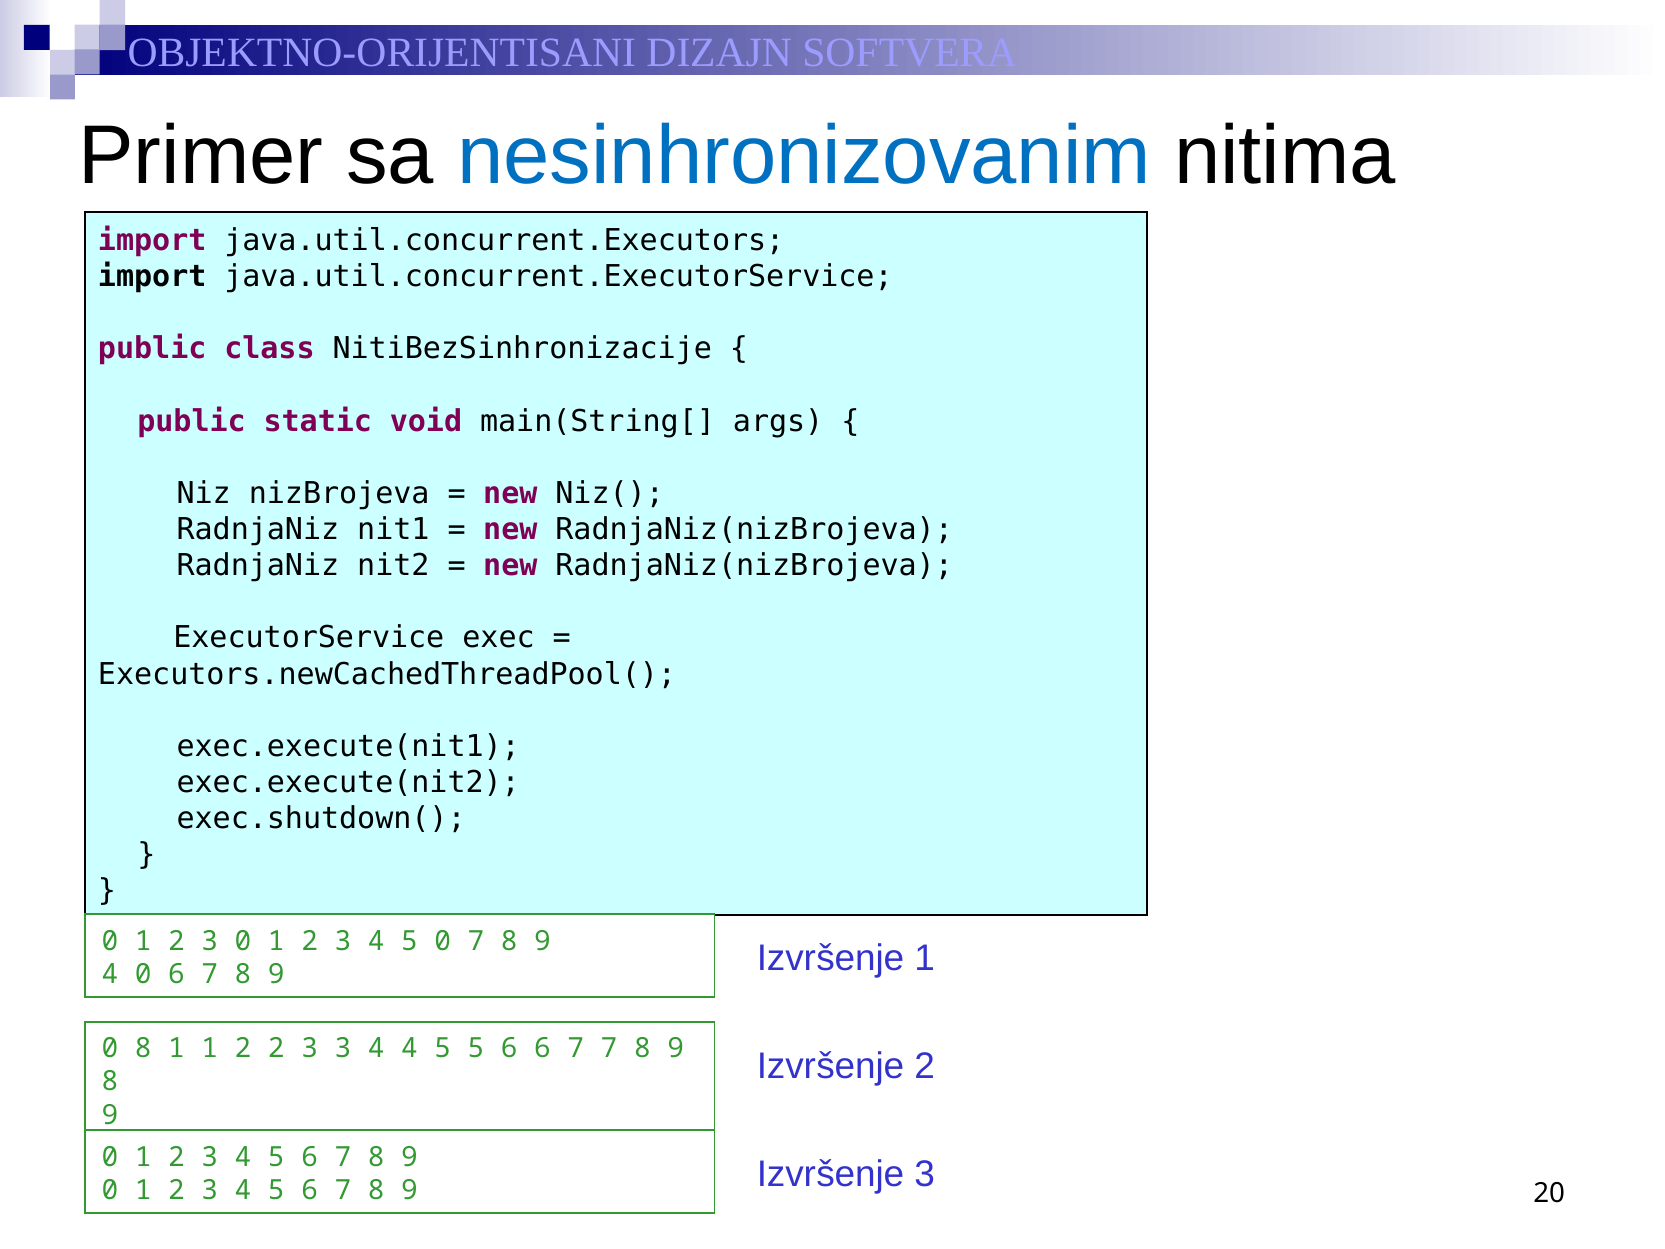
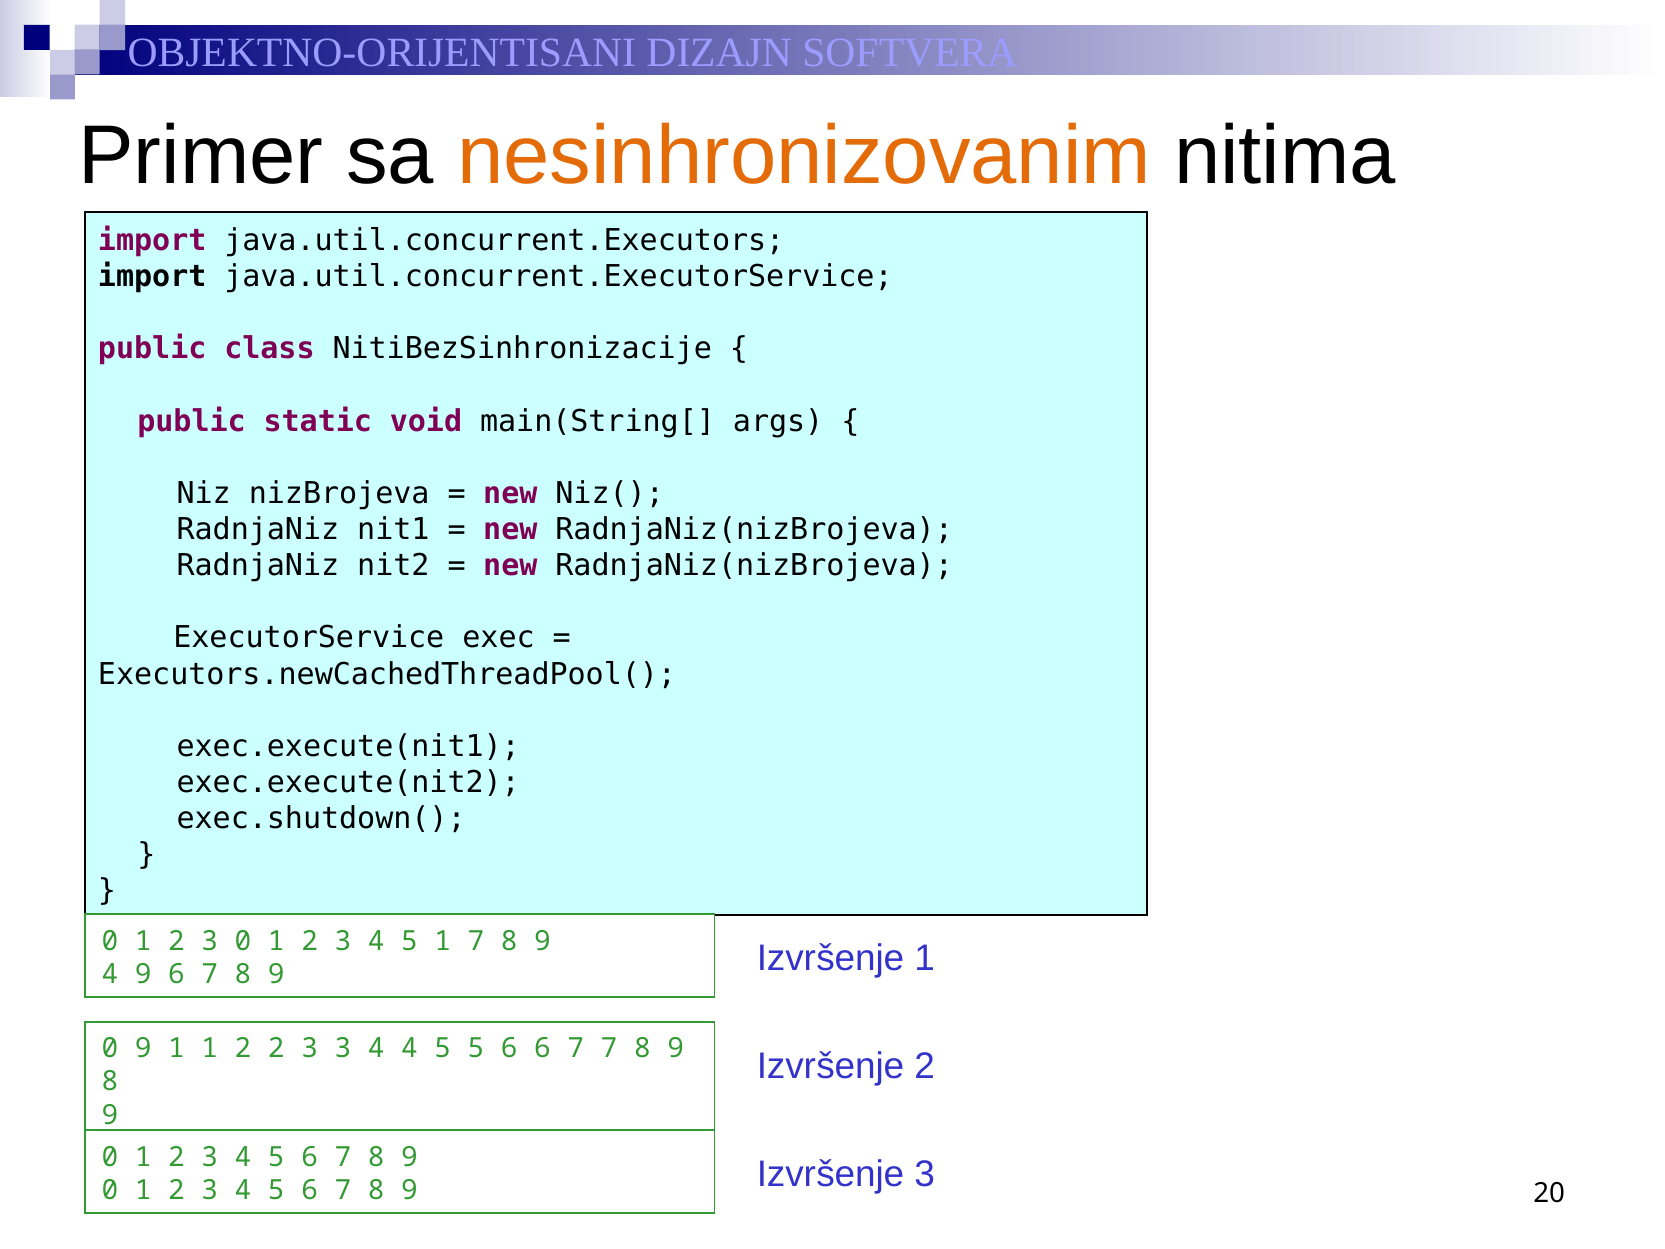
nesinhronizovanim colour: blue -> orange
5 0: 0 -> 1
4 0: 0 -> 9
0 8: 8 -> 9
